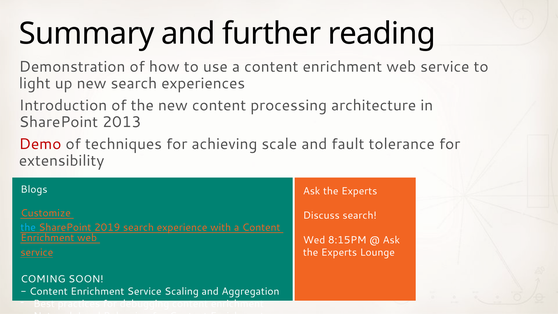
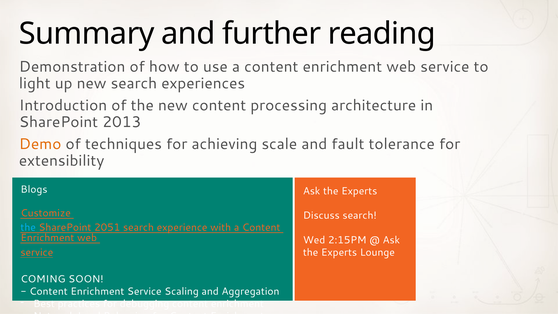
Demo colour: red -> orange
2019: 2019 -> 2051
8:15PM: 8:15PM -> 2:15PM
